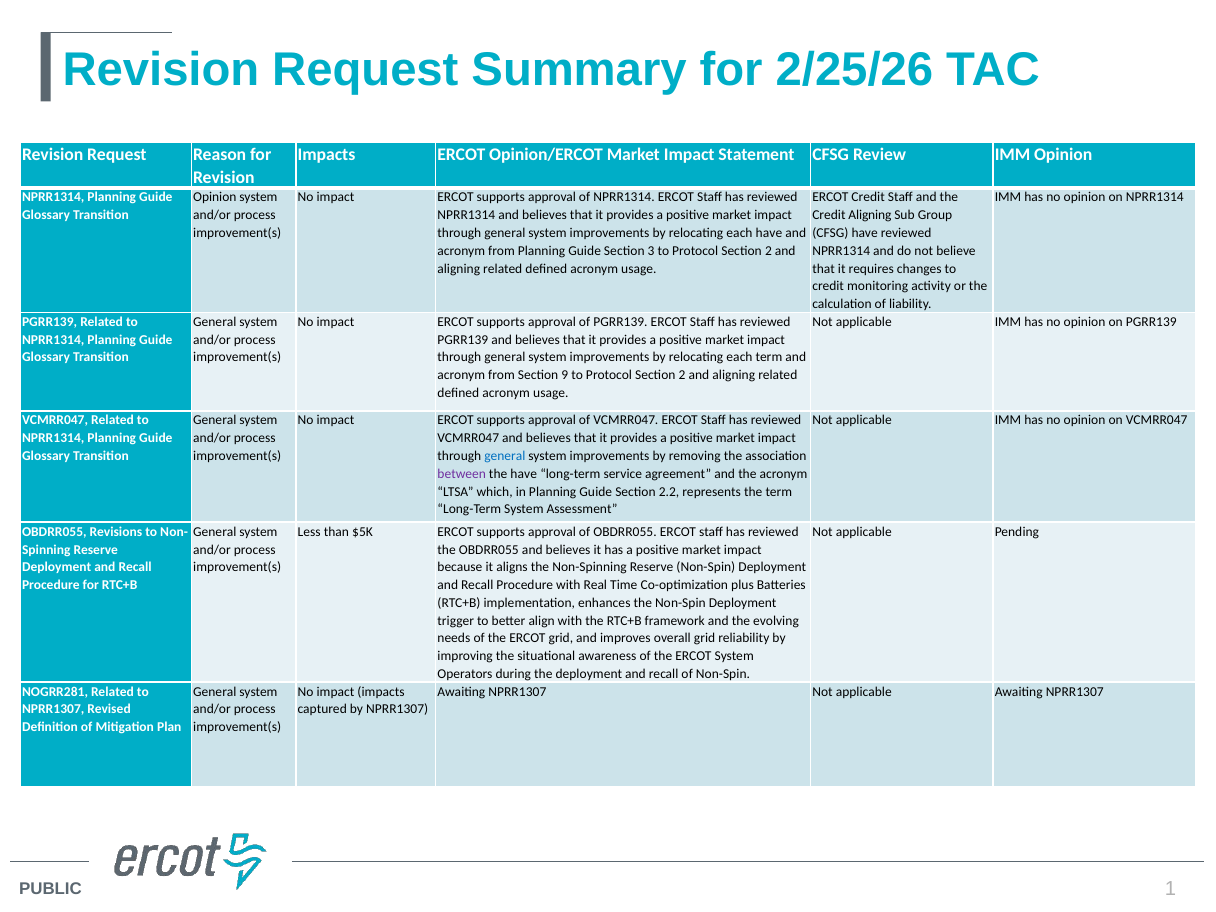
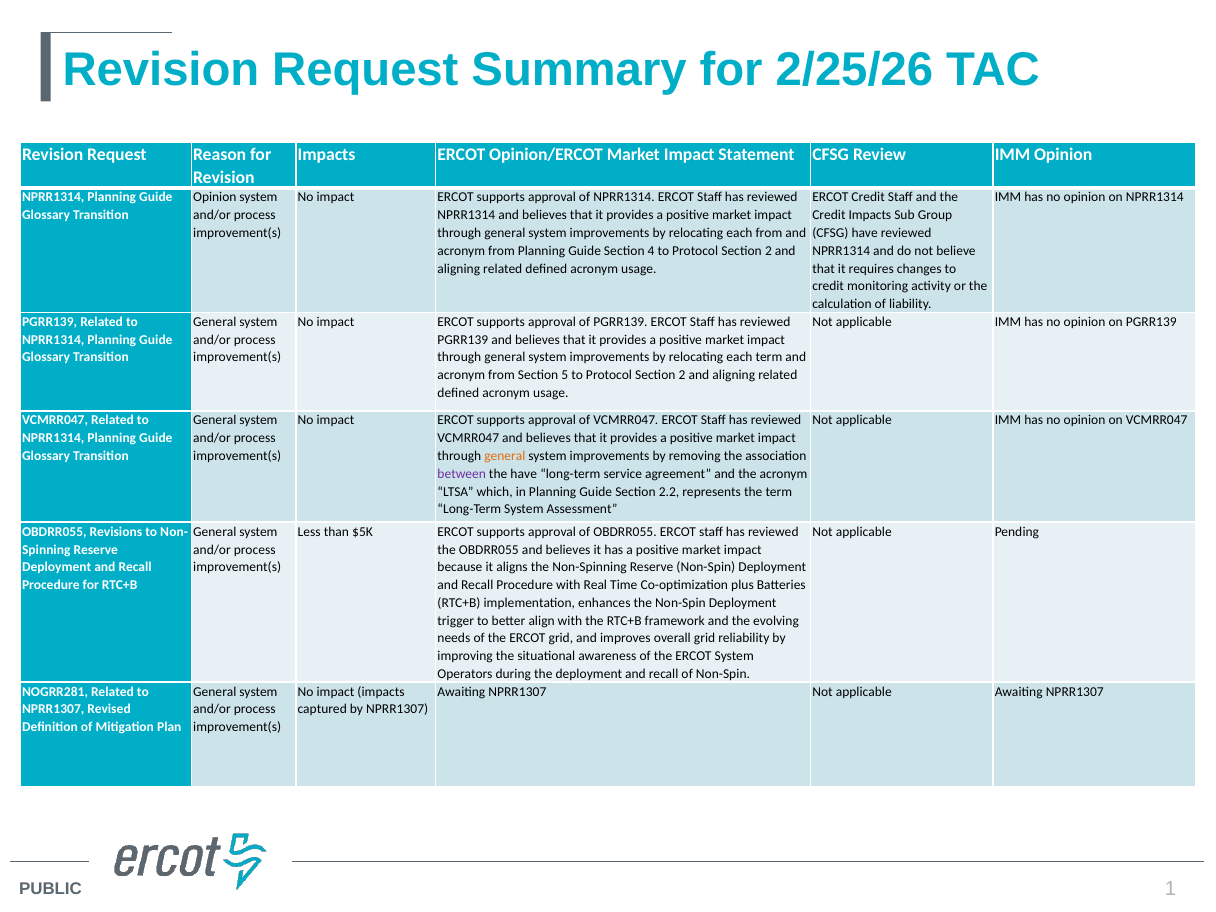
Credit Aligning: Aligning -> Impacts
each have: have -> from
3: 3 -> 4
9: 9 -> 5
general at (505, 456) colour: blue -> orange
